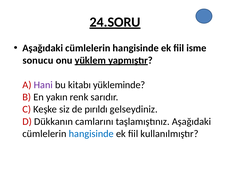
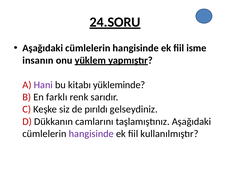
sonucu: sonucu -> insanın
yakın: yakın -> farklı
hangisinde at (91, 134) colour: blue -> purple
